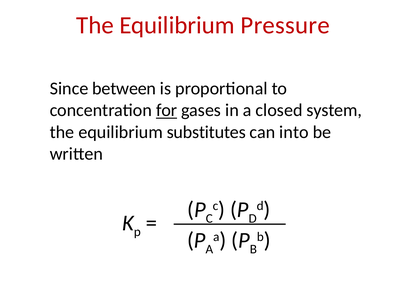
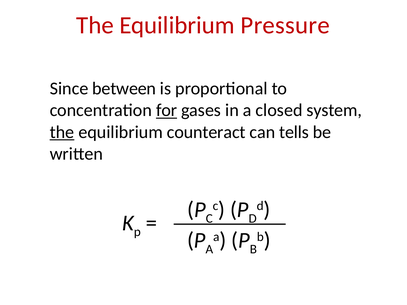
the at (62, 132) underline: none -> present
substitutes: substitutes -> counteract
into: into -> tells
